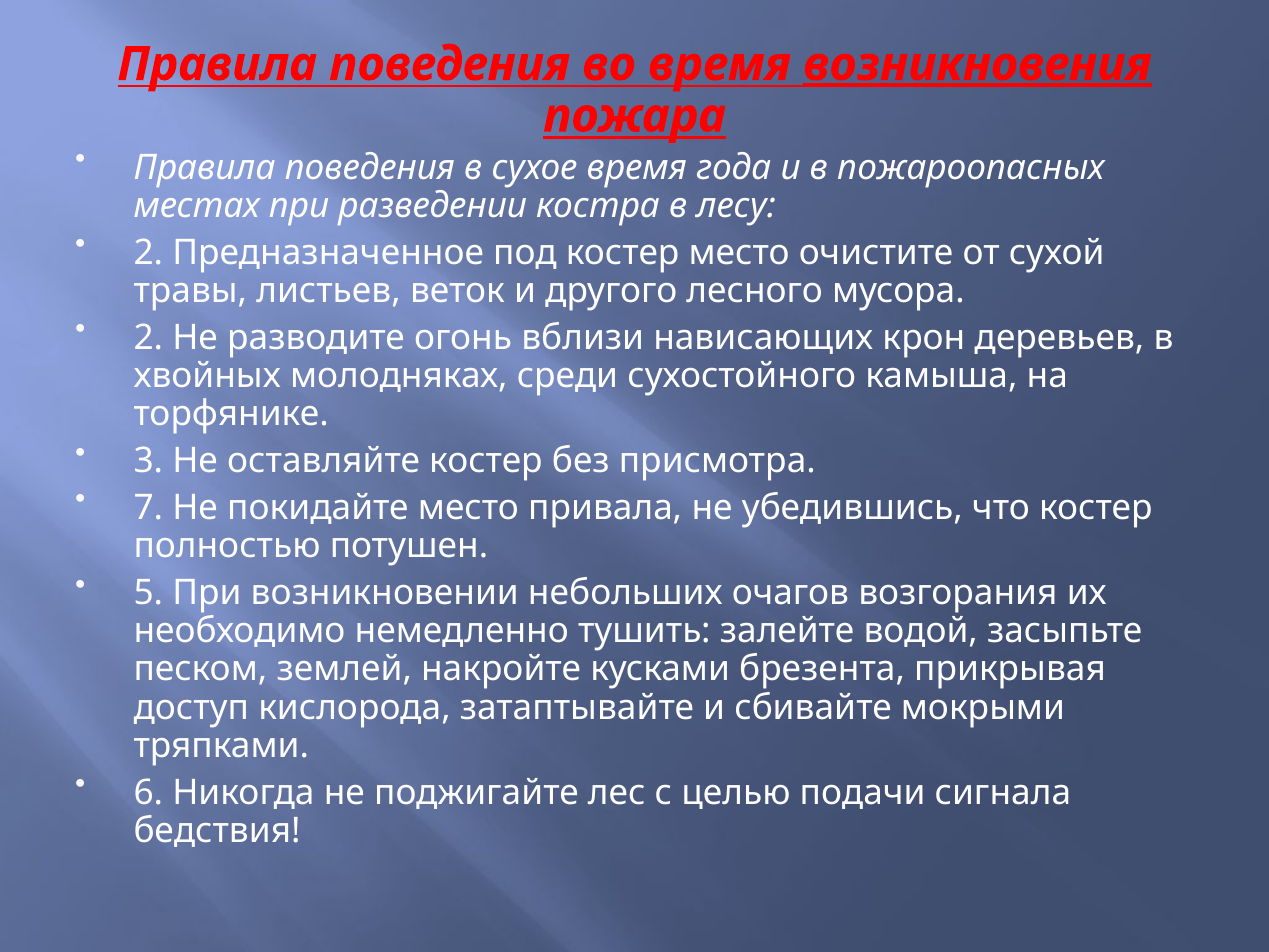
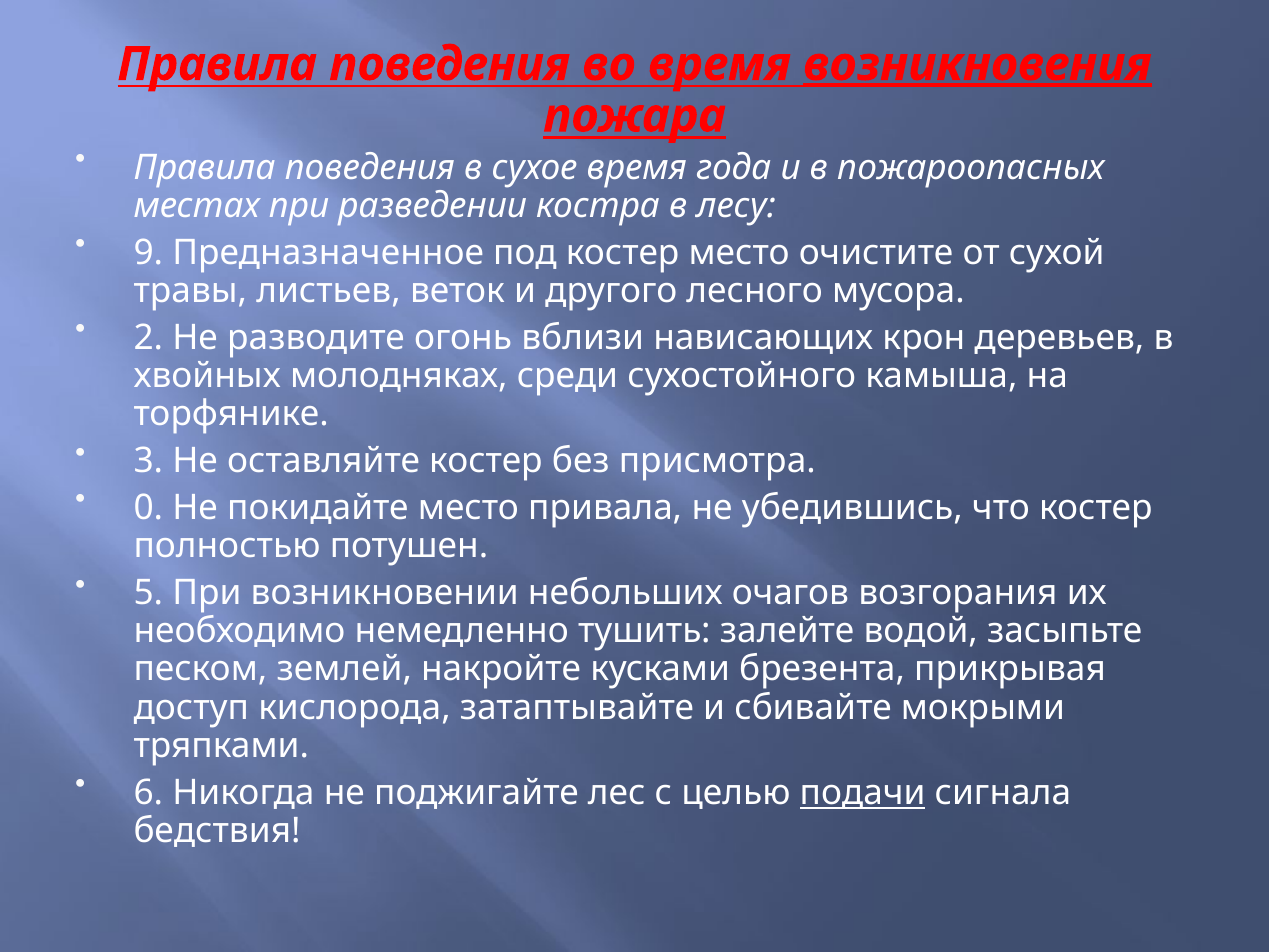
2 at (148, 253): 2 -> 9
7: 7 -> 0
подачи underline: none -> present
